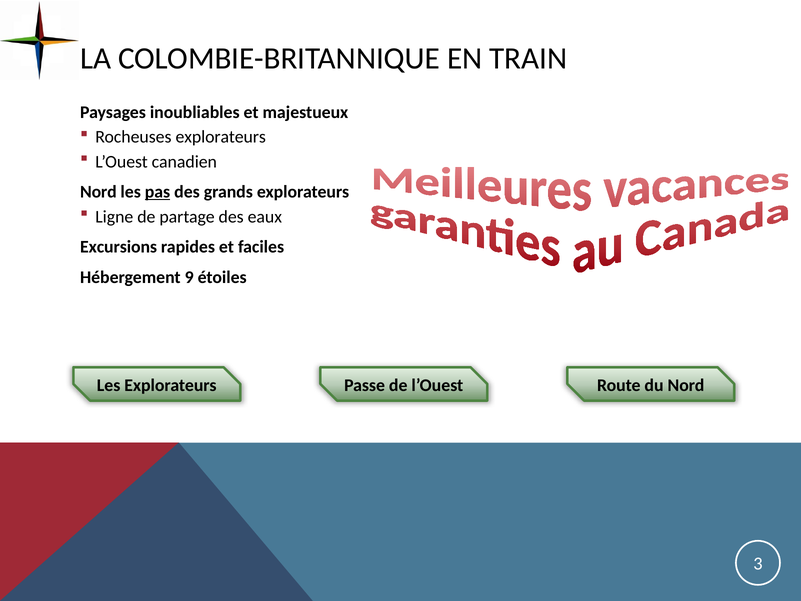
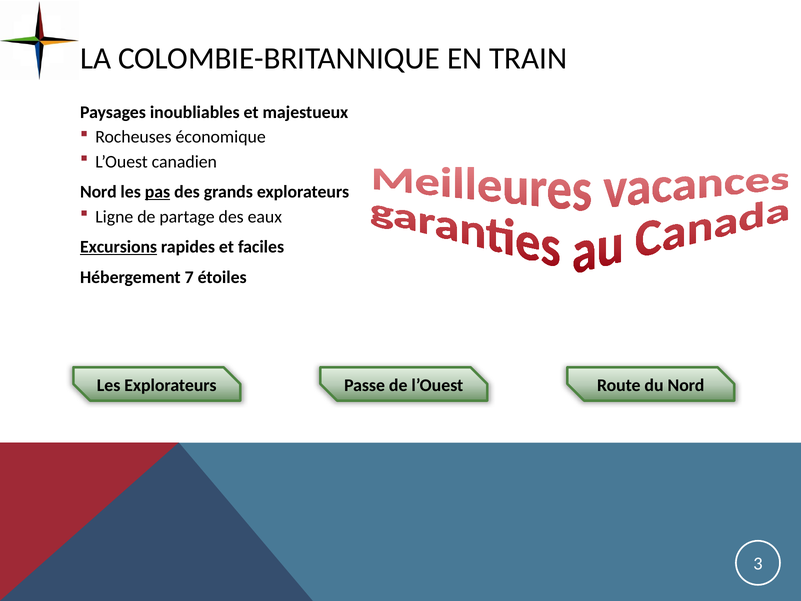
Rocheuses explorateurs: explorateurs -> économique
Excursions underline: none -> present
9: 9 -> 7
